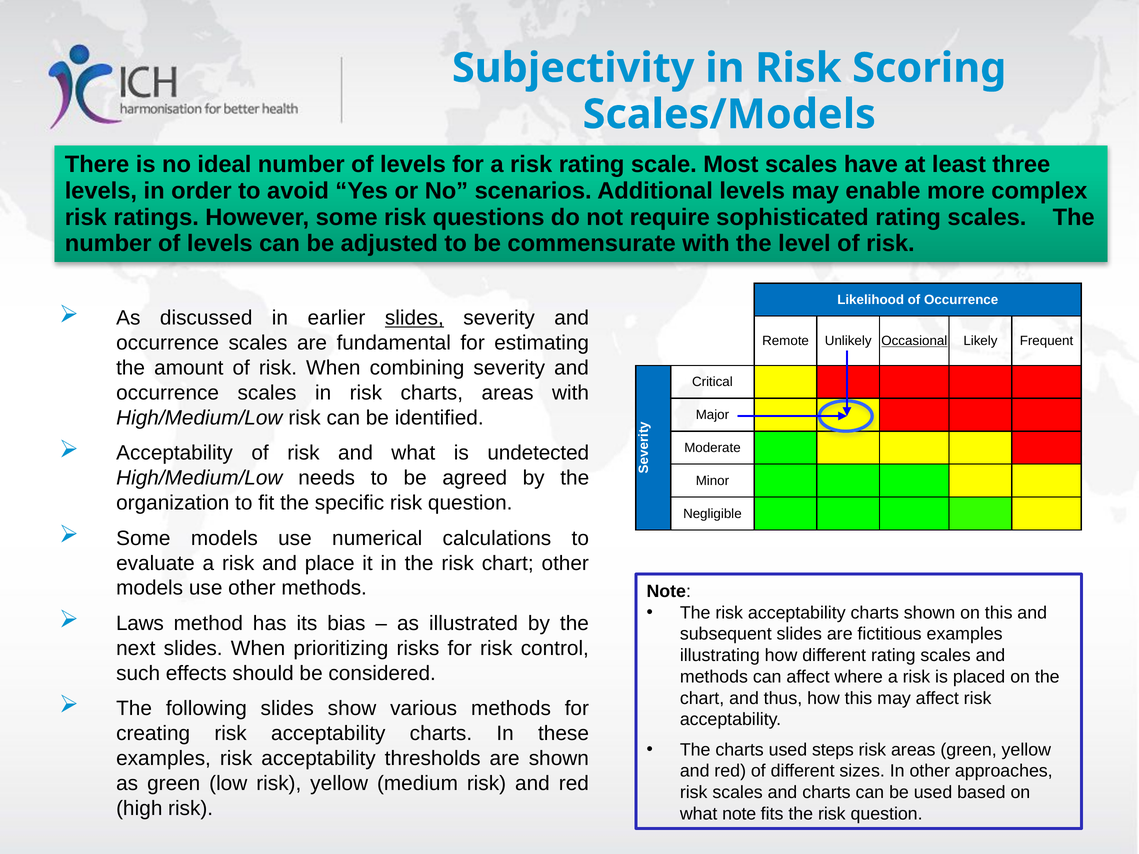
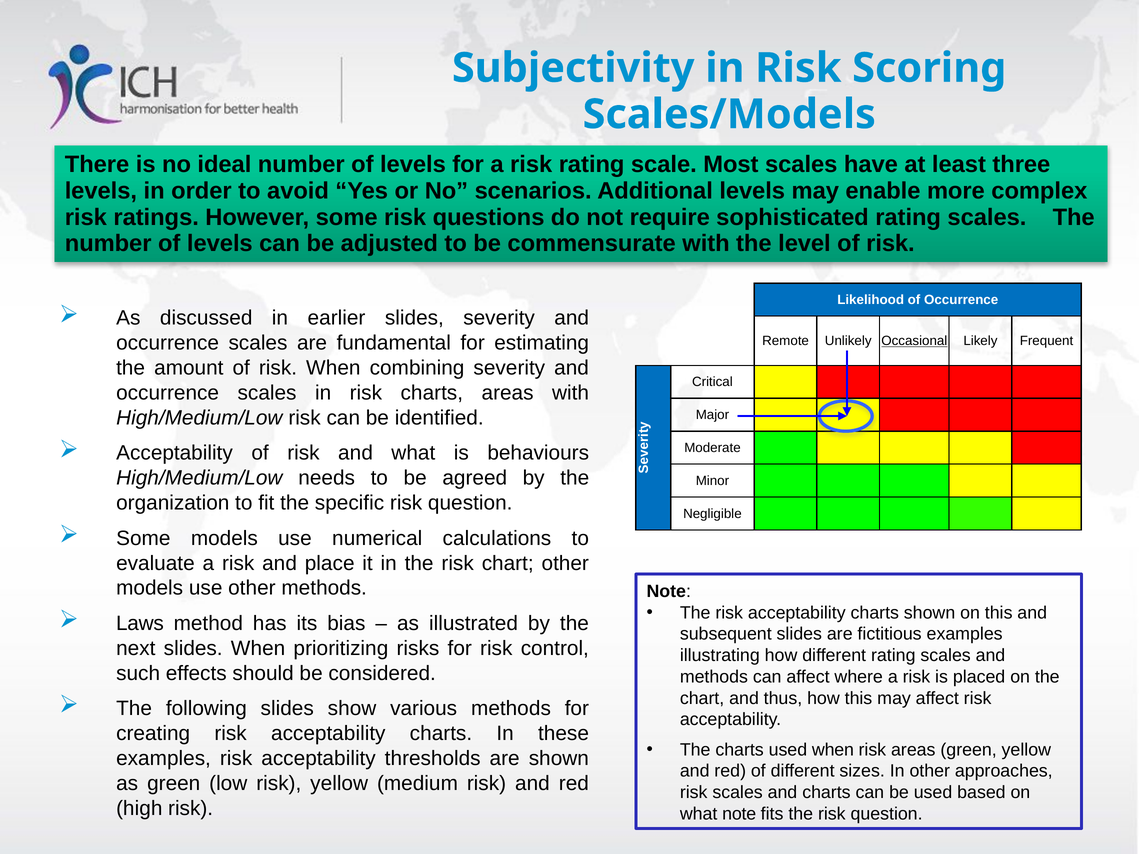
slides at (414, 318) underline: present -> none
undetected: undetected -> behaviours
used steps: steps -> when
